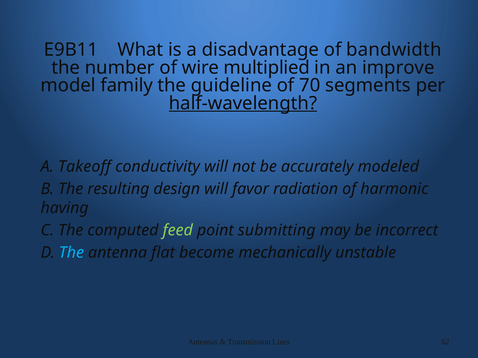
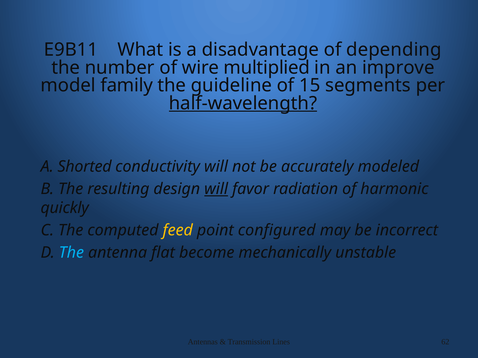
bandwidth: bandwidth -> depending
70: 70 -> 15
Takeoff: Takeoff -> Shorted
will at (216, 189) underline: none -> present
having: having -> quickly
feed colour: light green -> yellow
submitting: submitting -> configured
